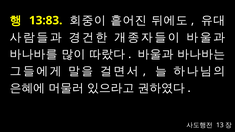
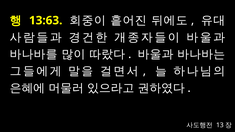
13:83: 13:83 -> 13:63
